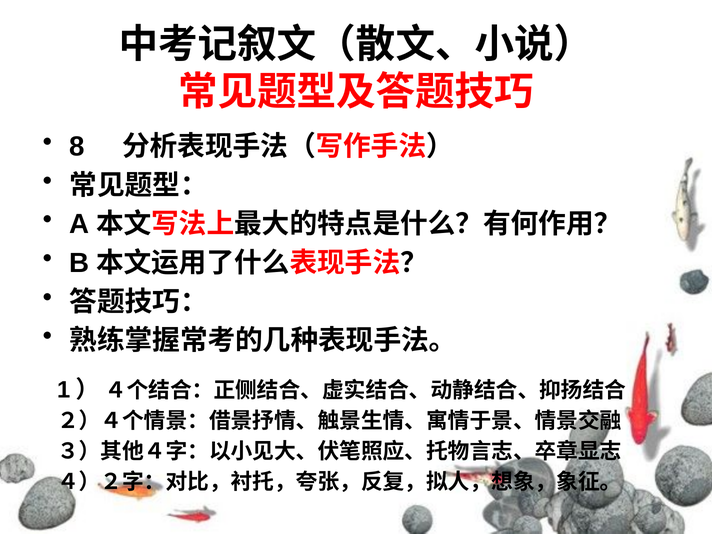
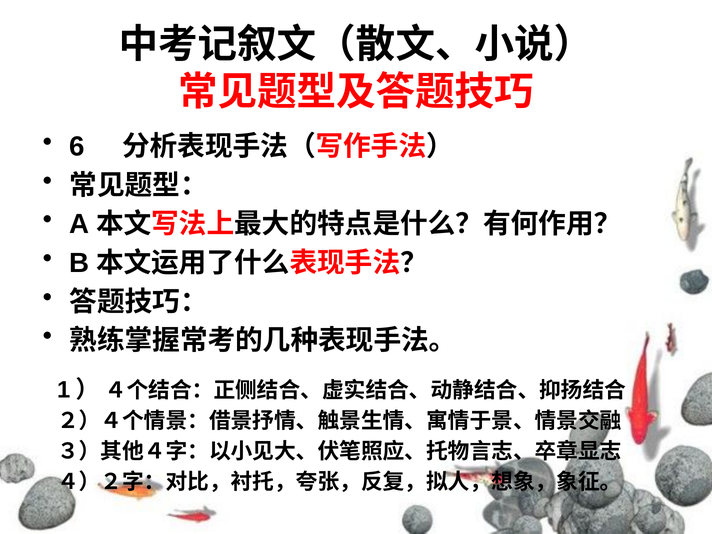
8: 8 -> 6
